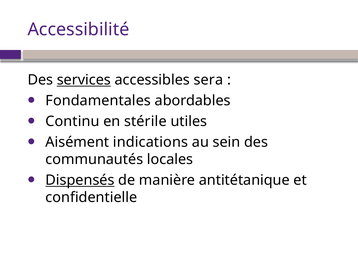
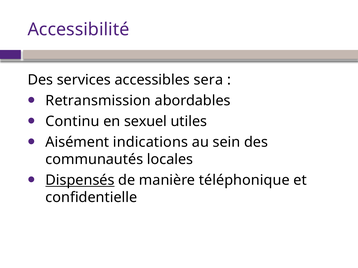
services underline: present -> none
Fondamentales: Fondamentales -> Retransmission
stérile: stérile -> sexuel
antitétanique: antitétanique -> téléphonique
